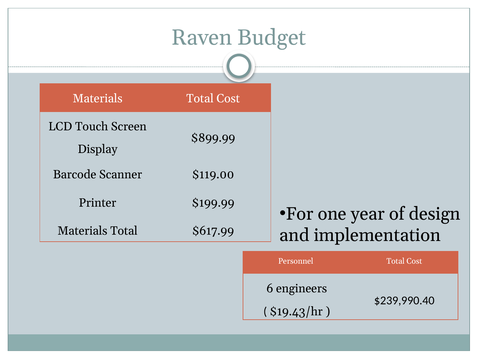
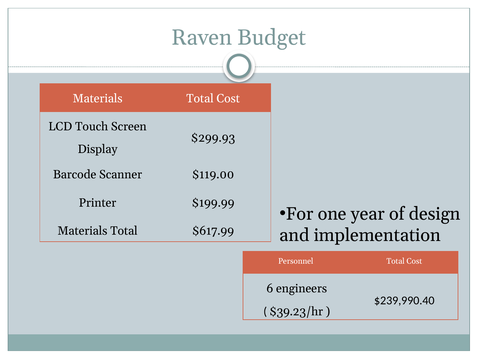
$899.99: $899.99 -> $299.93
$19.43/hr: $19.43/hr -> $39.23/hr
